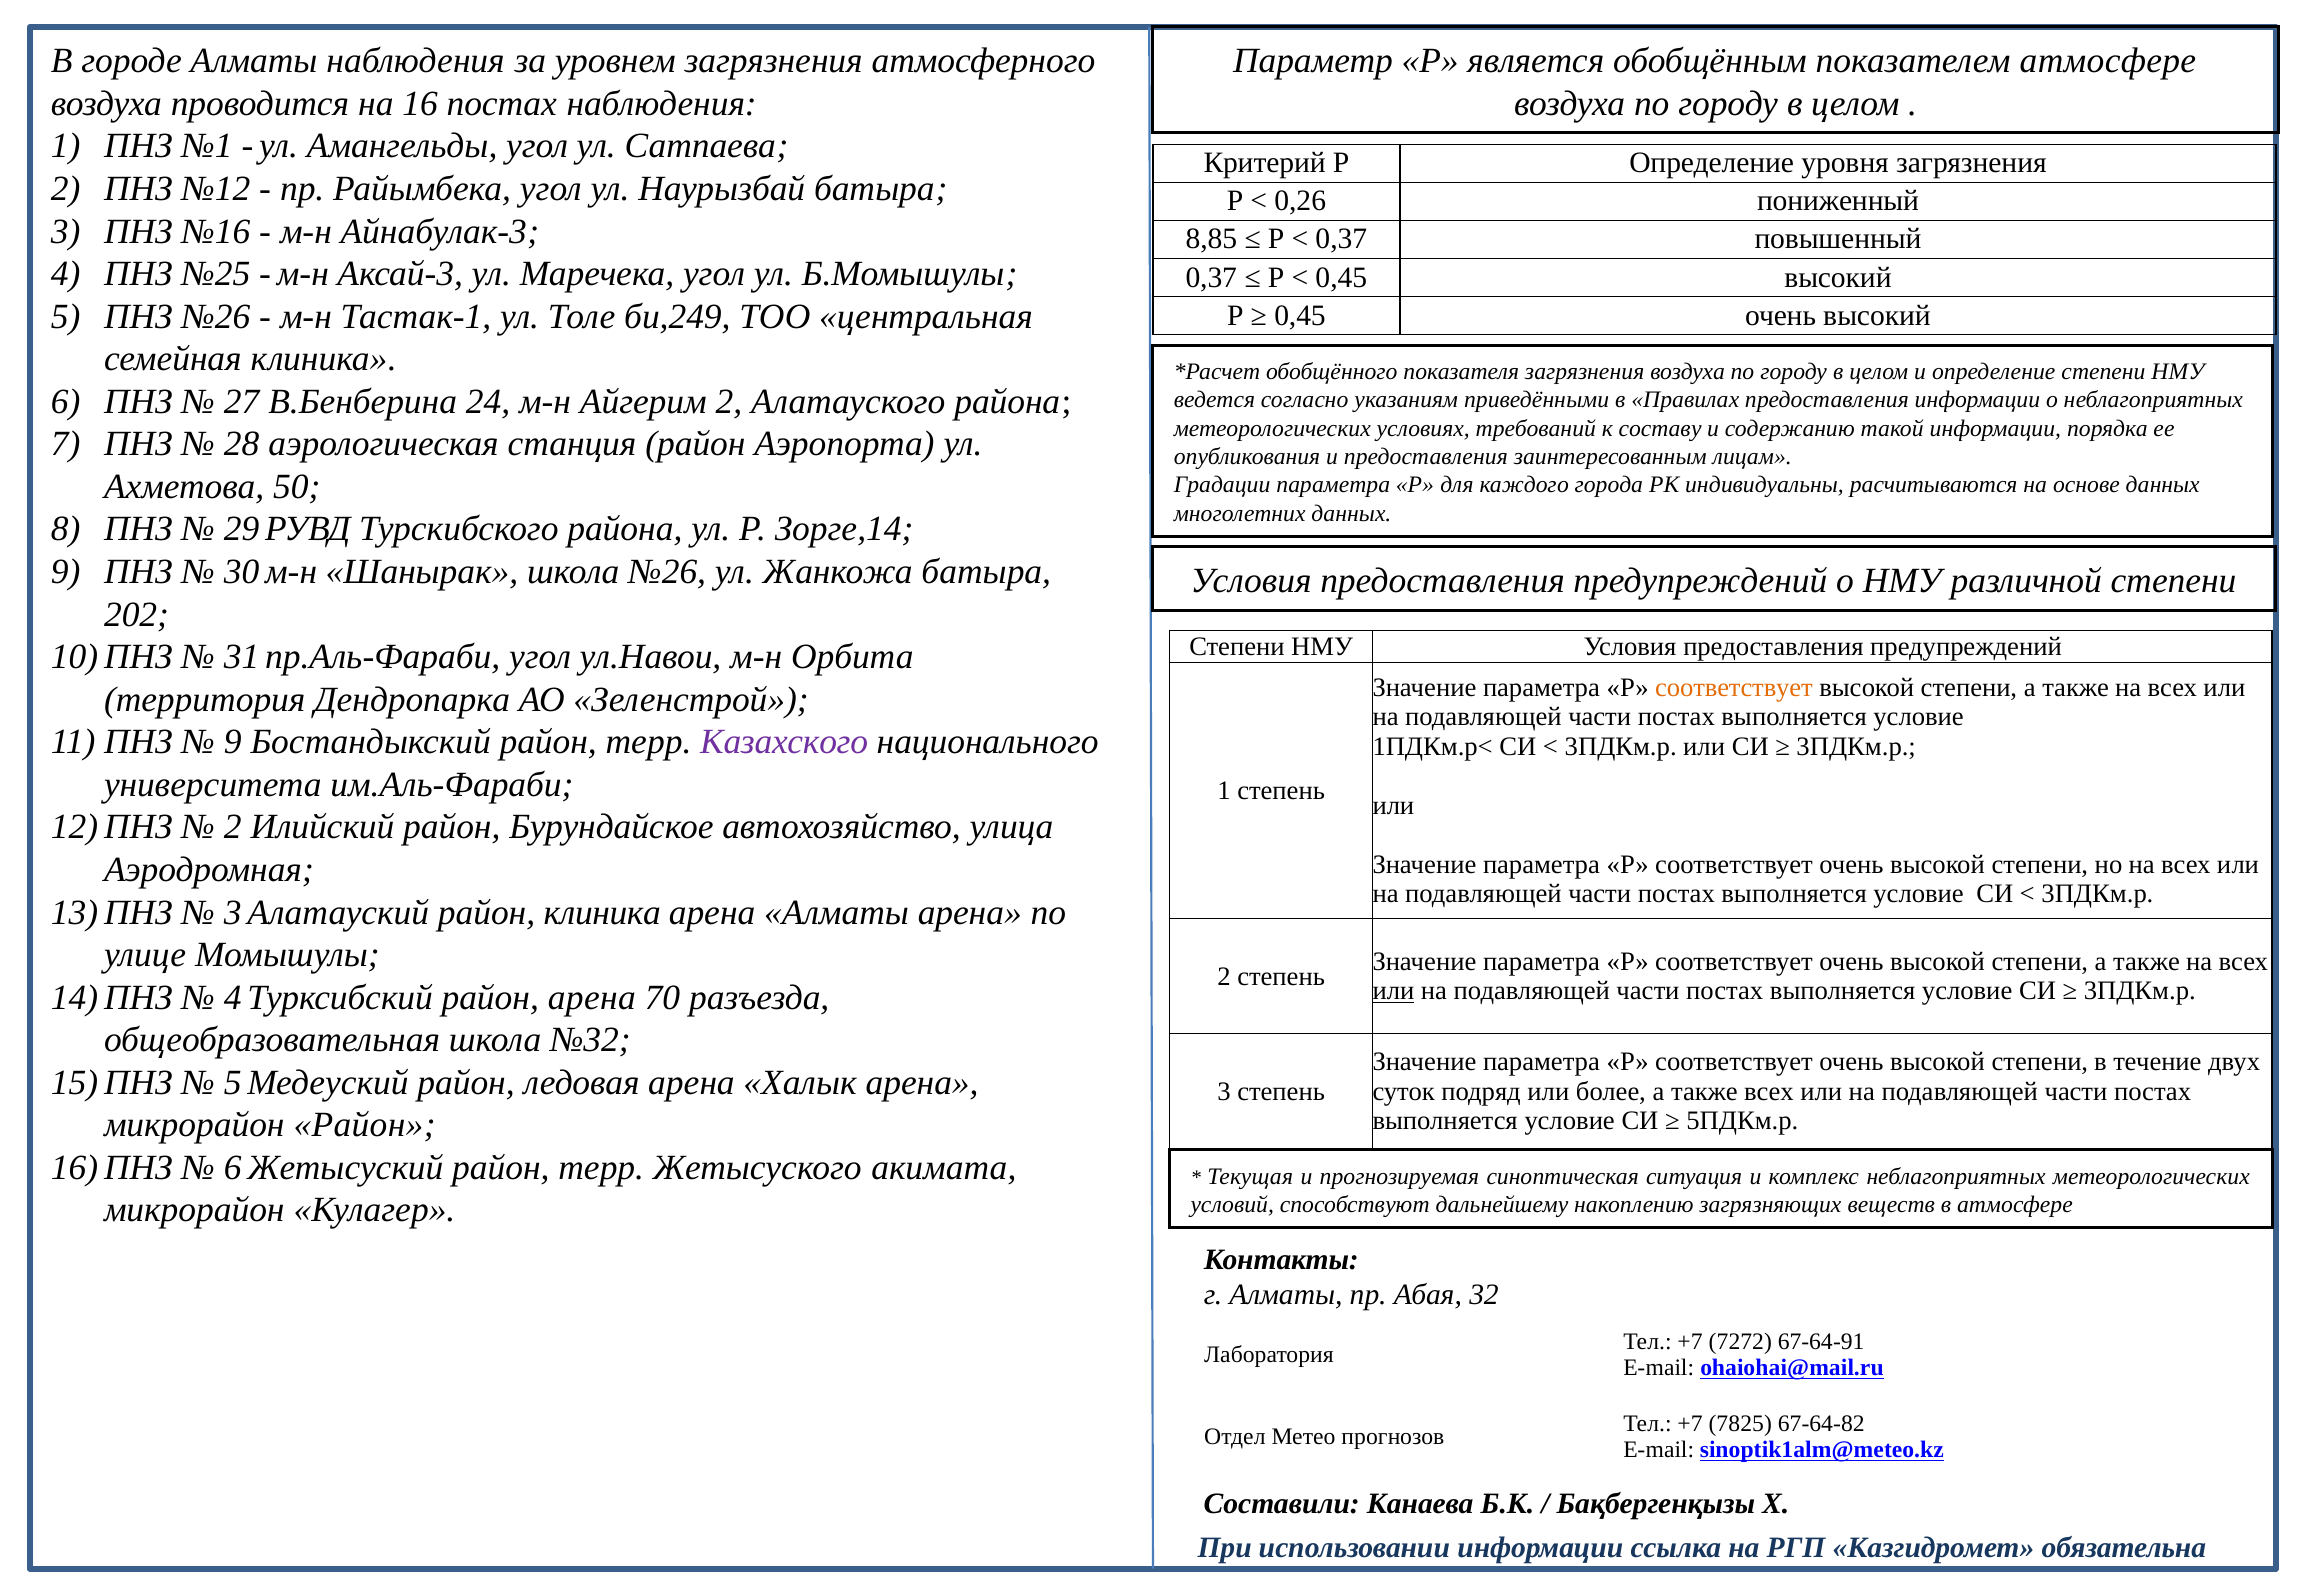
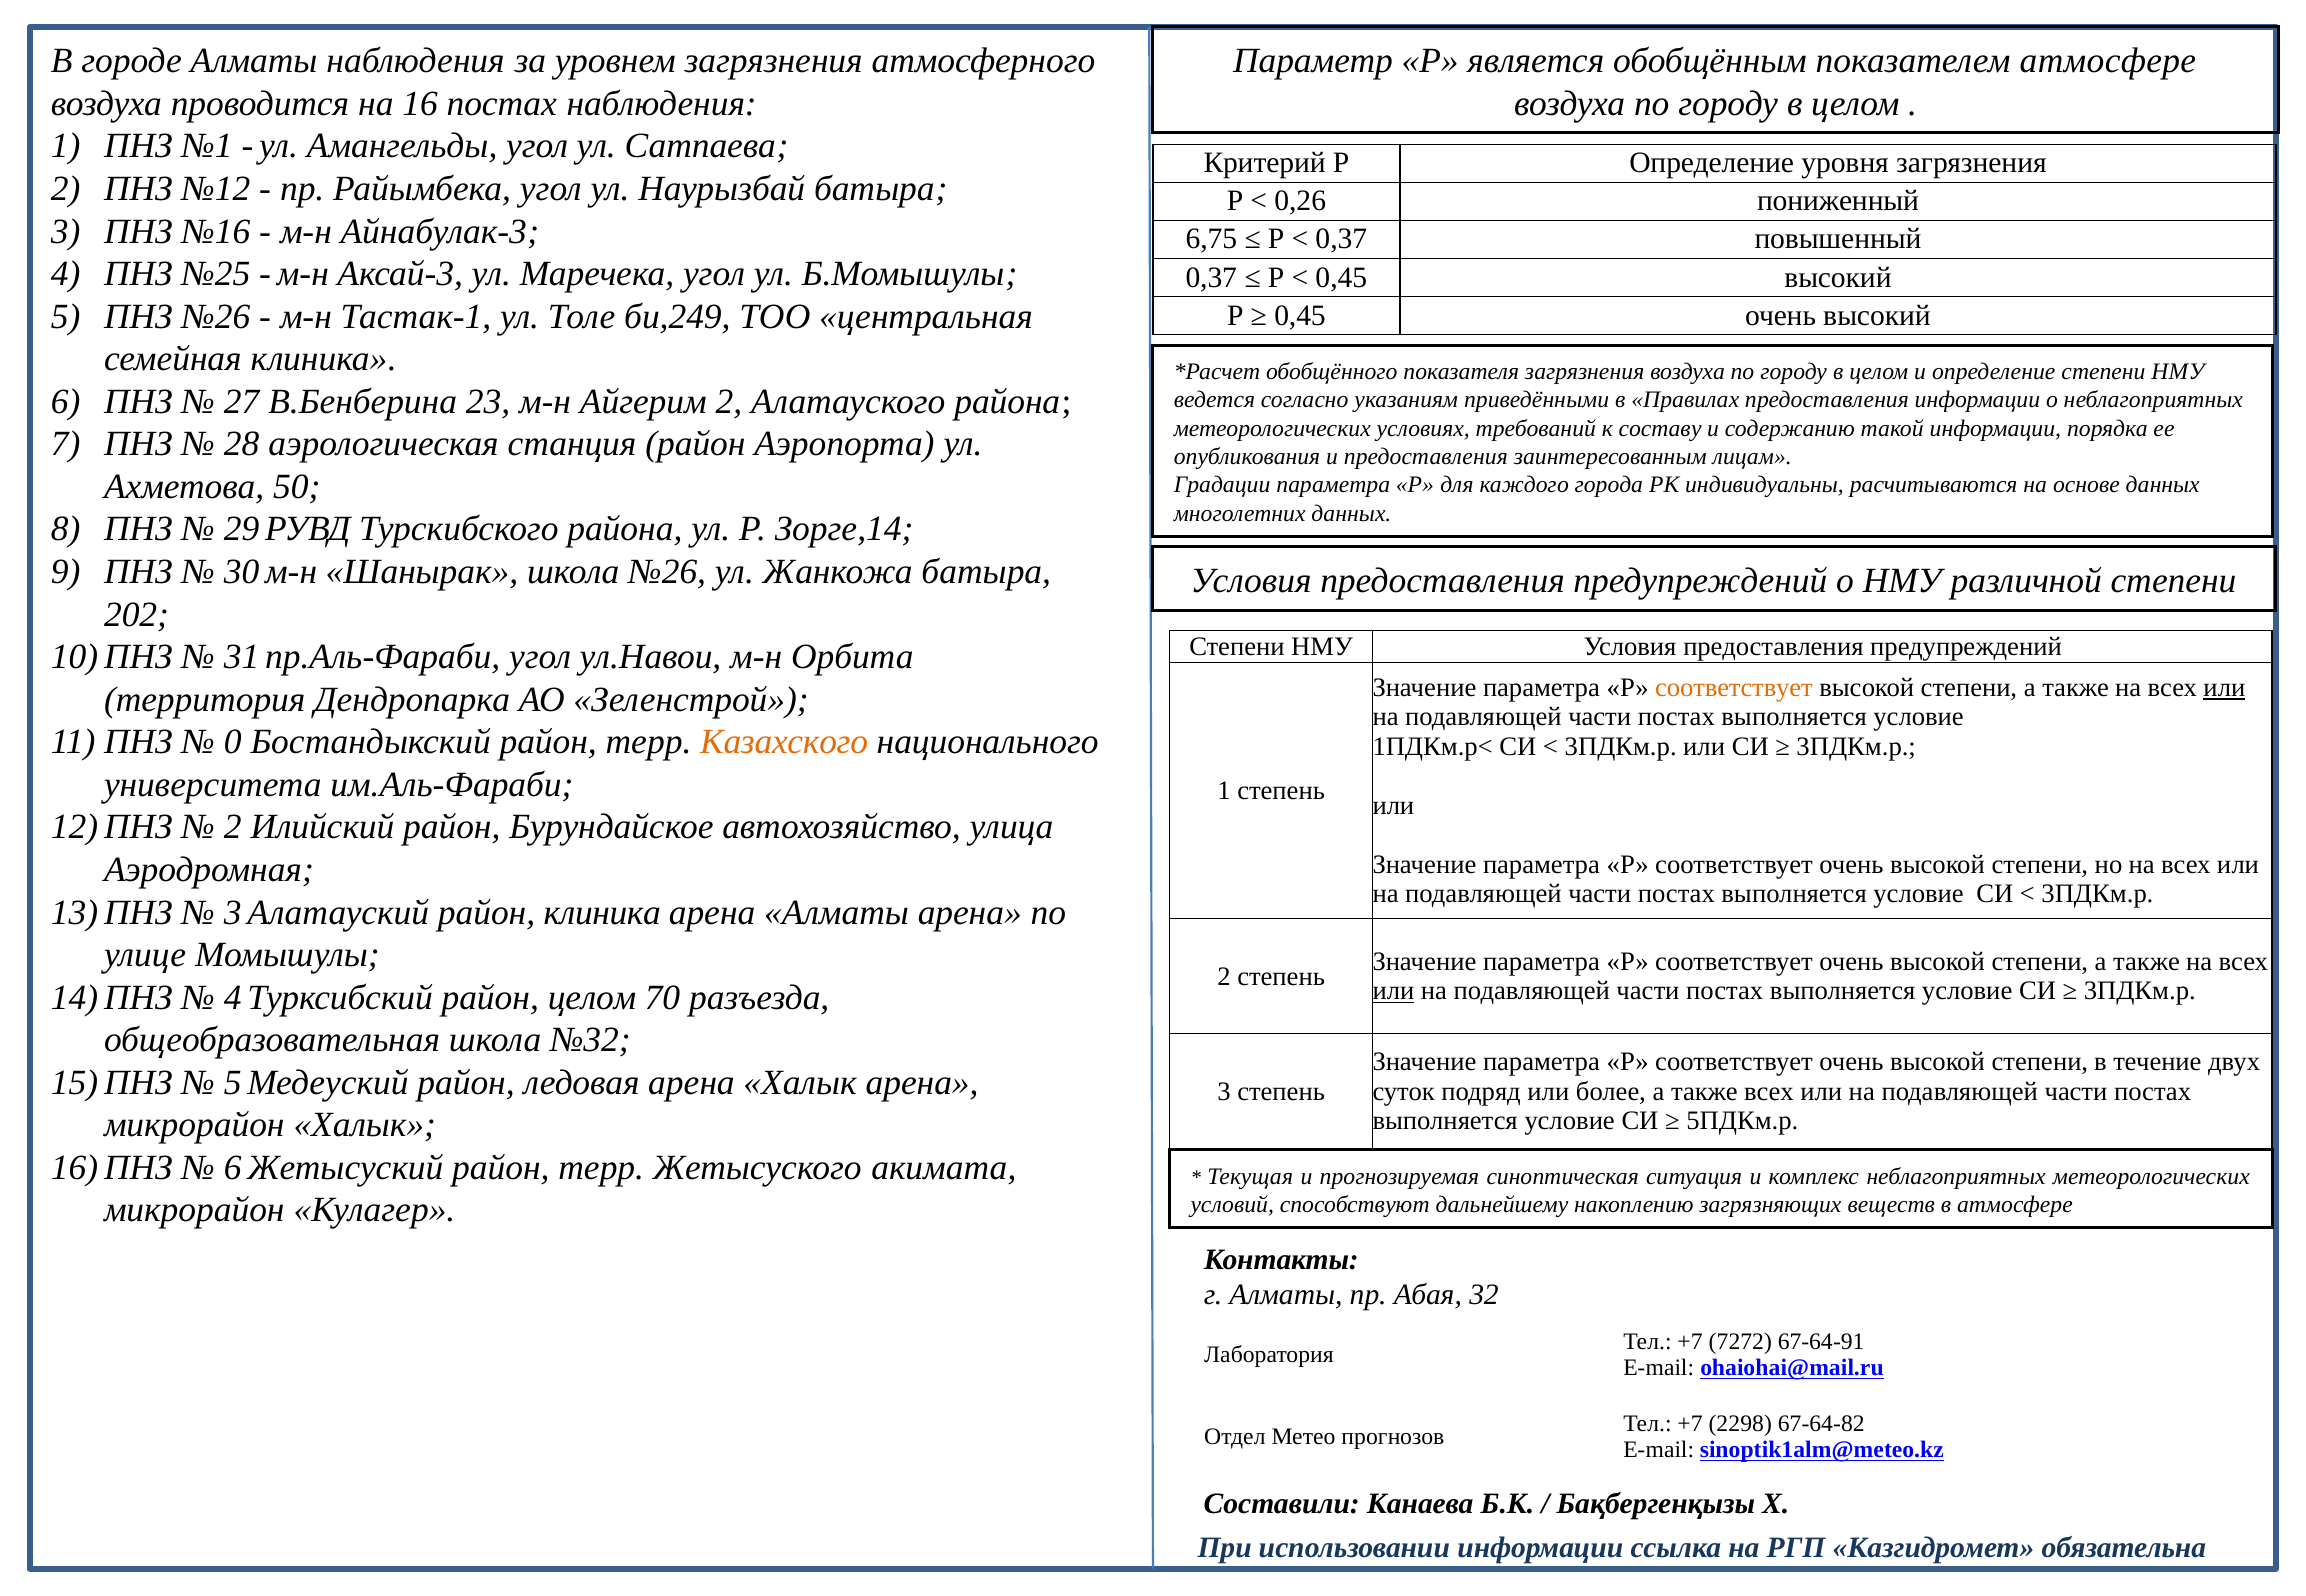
8,85: 8,85 -> 6,75
24: 24 -> 23
или at (2224, 688) underline: none -> present
9 at (233, 742): 9 -> 0
Казахского colour: purple -> orange
район арена: арена -> целом
микрорайон Район: Район -> Халык
7825: 7825 -> 2298
